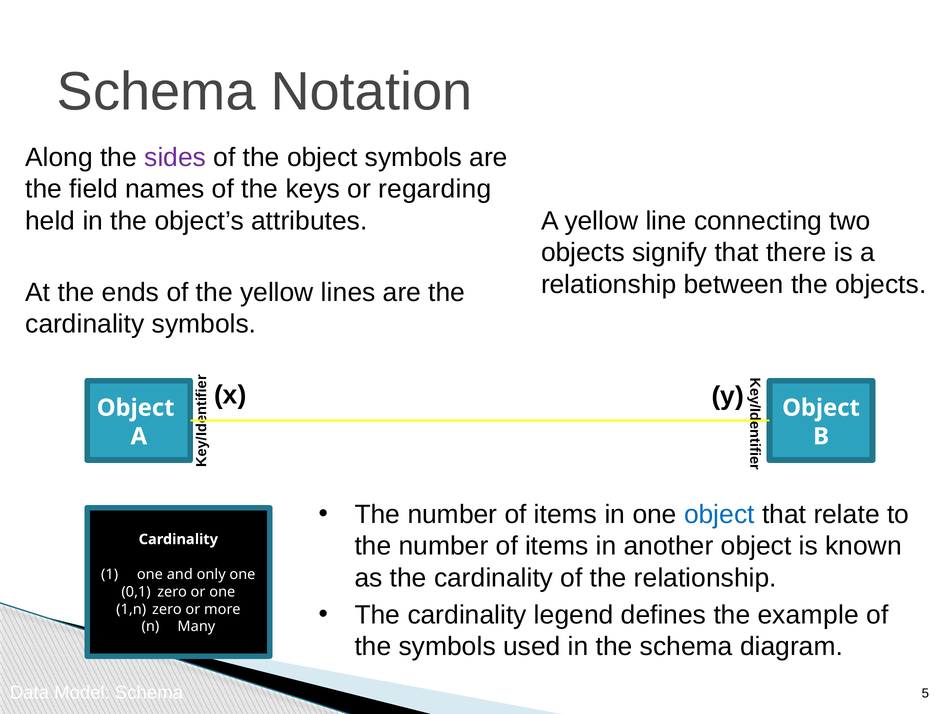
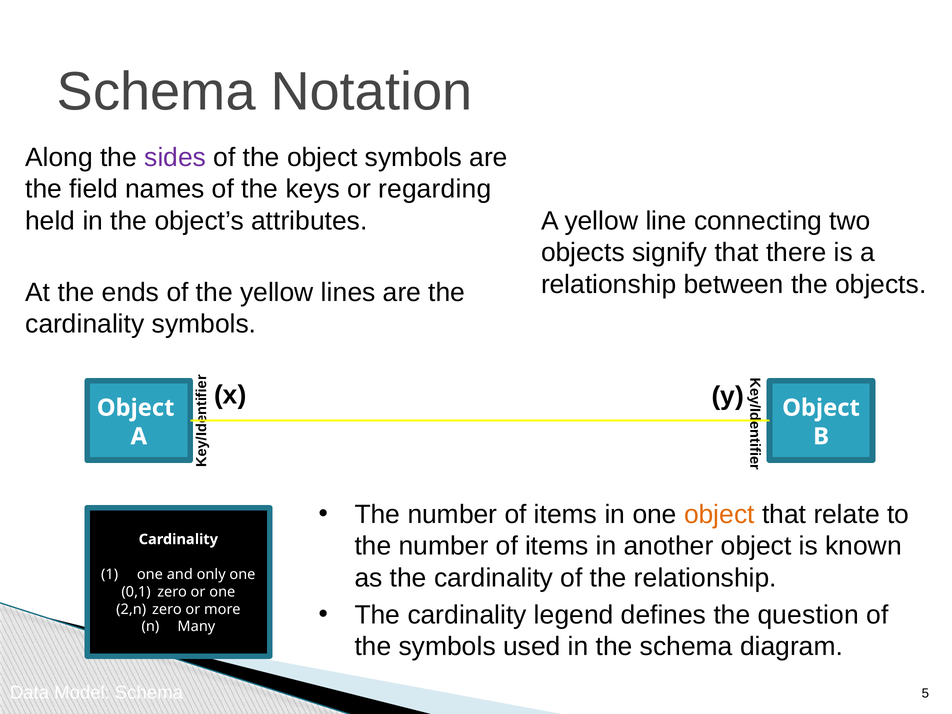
object at (719, 514) colour: blue -> orange
example: example -> question
1,n: 1,n -> 2,n
